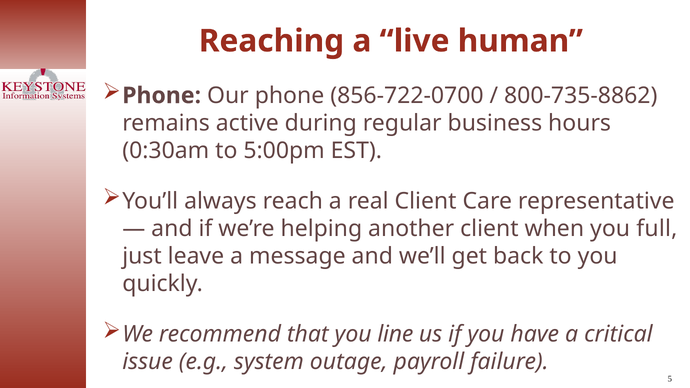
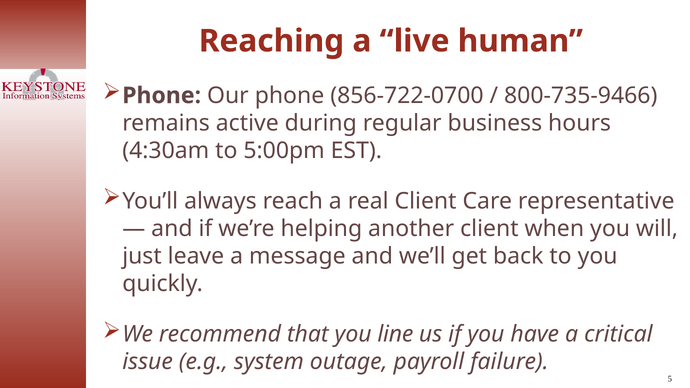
800-735-8862: 800-735-8862 -> 800-735-9466
0:30am: 0:30am -> 4:30am
full: full -> will
